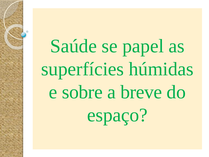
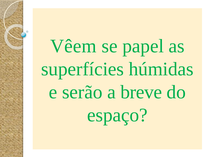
Saúde: Saúde -> Vêem
sobre: sobre -> serão
